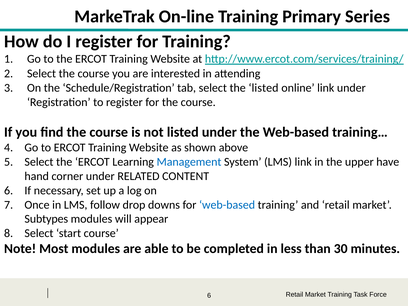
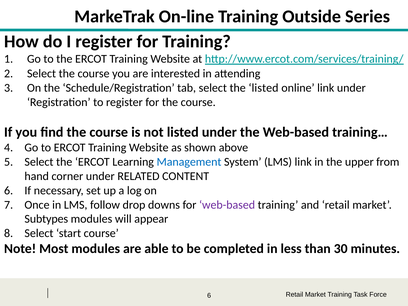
Primary: Primary -> Outside
have: have -> from
web-based at (227, 205) colour: blue -> purple
